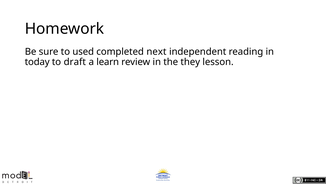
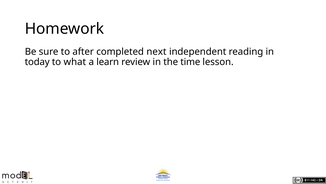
used: used -> after
draft: draft -> what
they: they -> time
